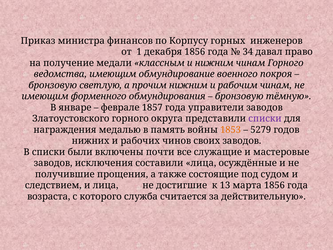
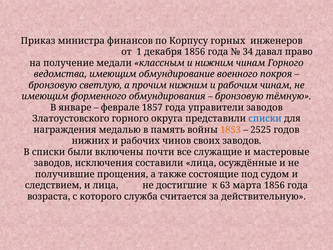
списки at (265, 119) colour: purple -> blue
5279: 5279 -> 2525
13: 13 -> 63
